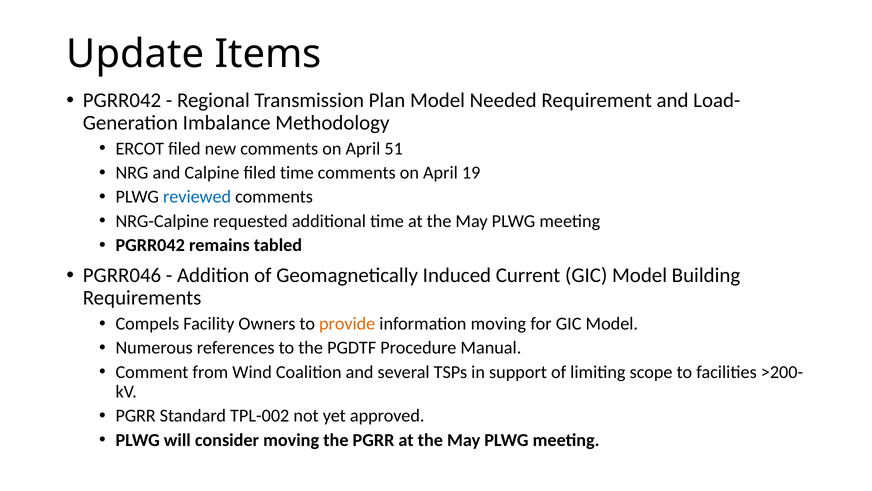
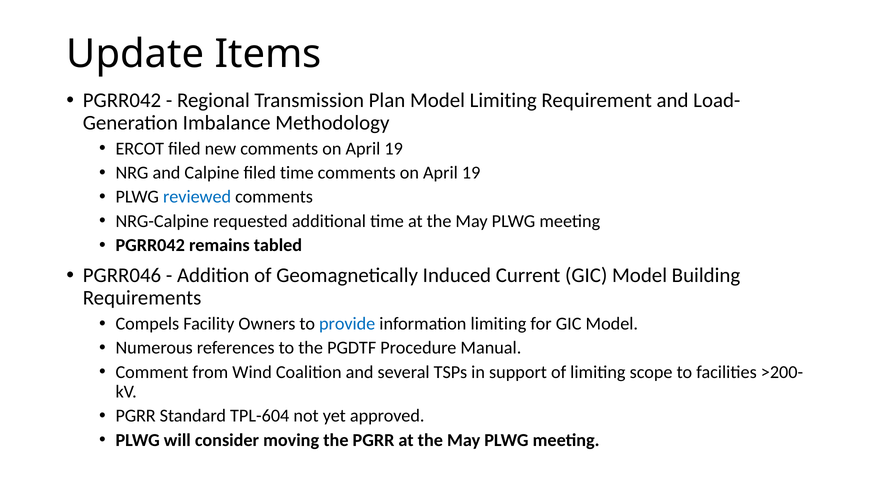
Model Needed: Needed -> Limiting
51 at (394, 148): 51 -> 19
provide colour: orange -> blue
information moving: moving -> limiting
TPL-002: TPL-002 -> TPL-604
